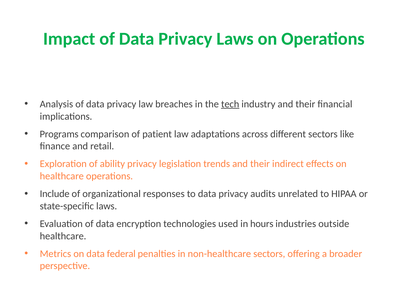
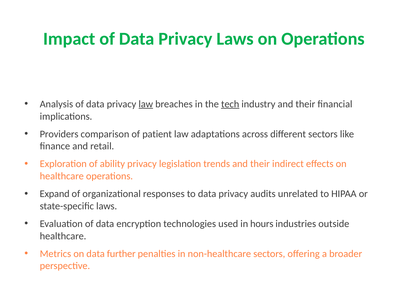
law at (146, 104) underline: none -> present
Programs: Programs -> Providers
Include: Include -> Expand
federal: federal -> further
